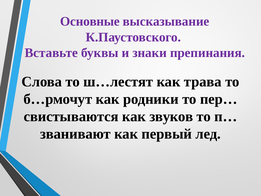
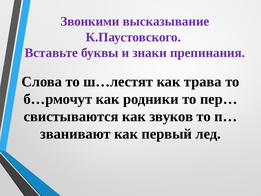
Основные: Основные -> Звонкими
